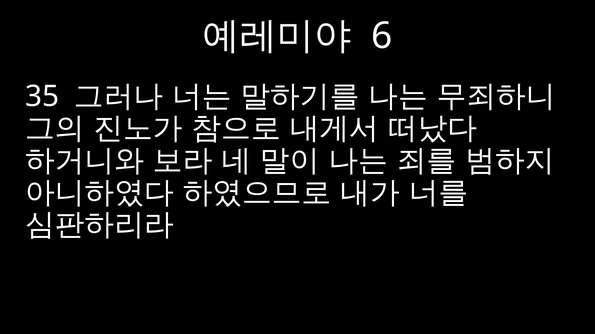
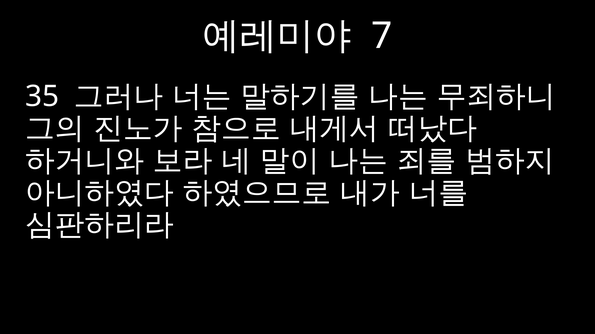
6: 6 -> 7
